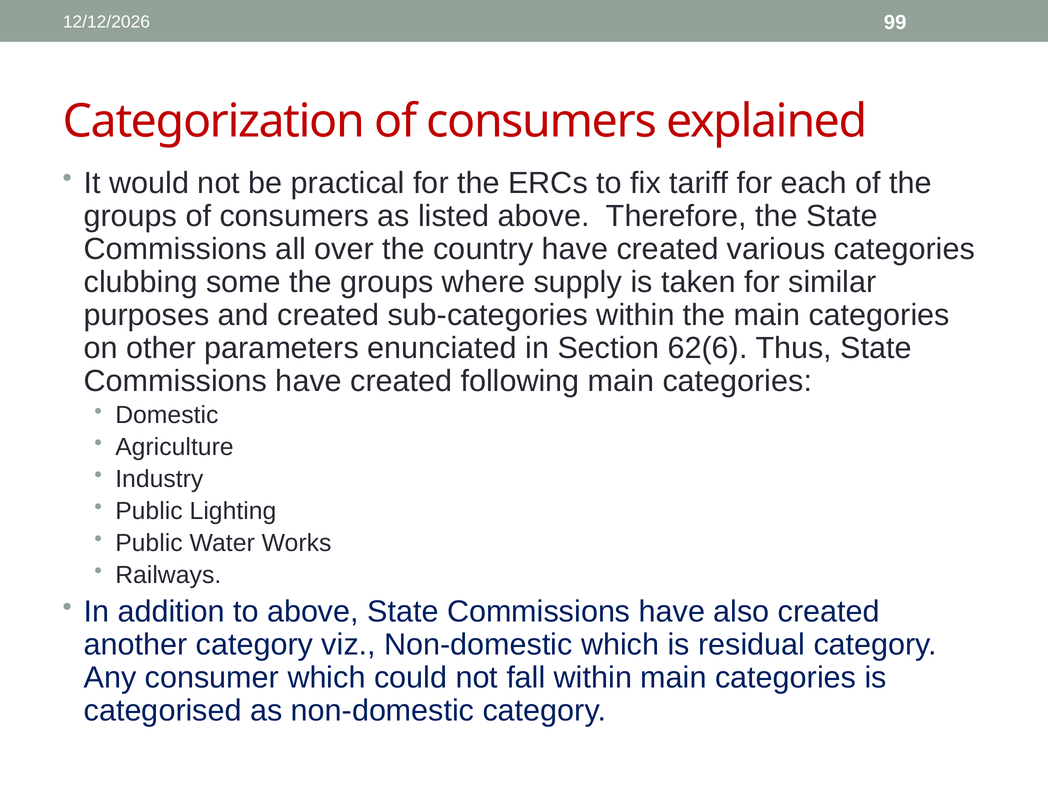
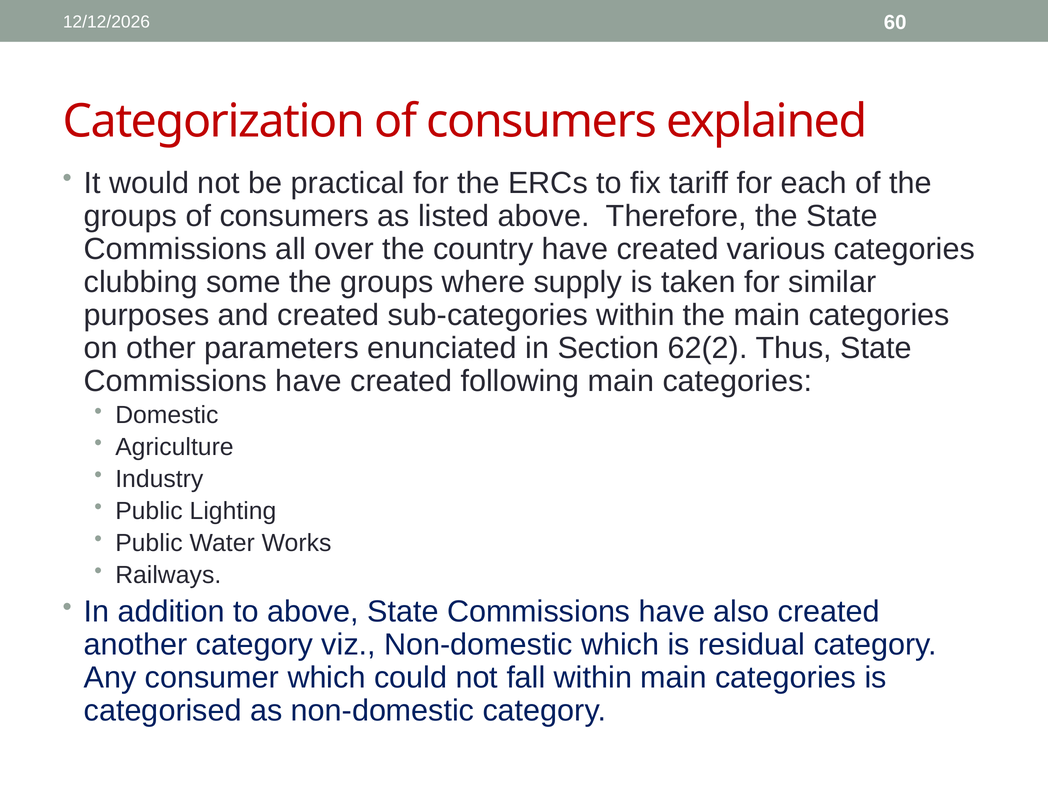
99: 99 -> 60
62(6: 62(6 -> 62(2
